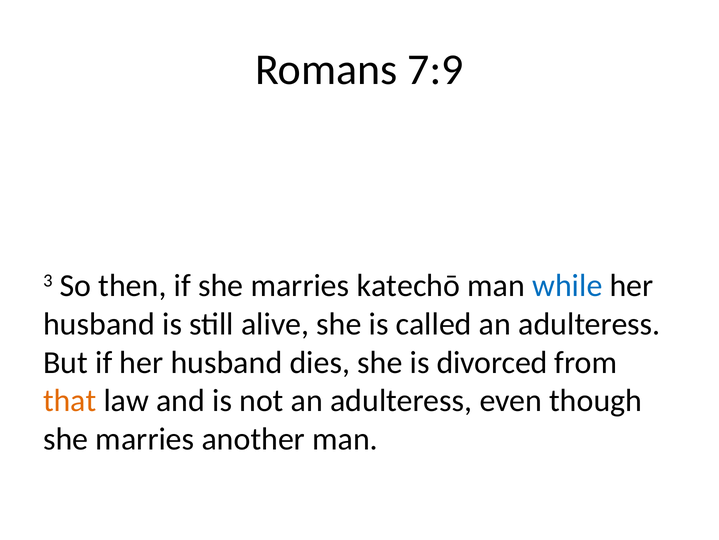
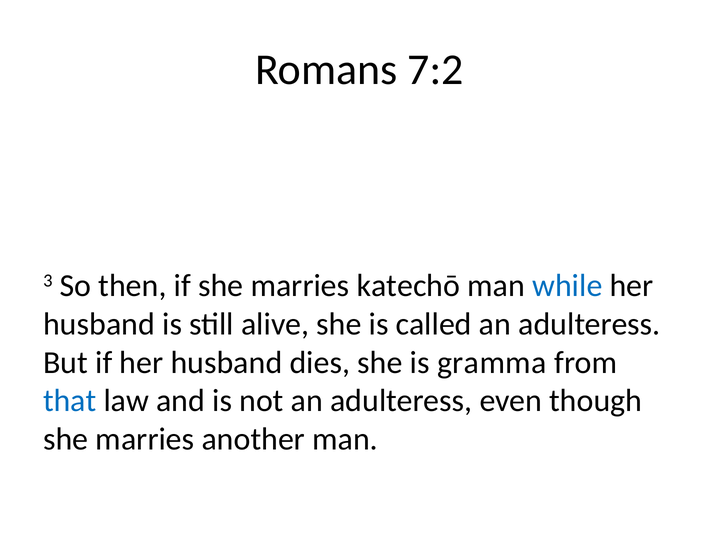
7:9: 7:9 -> 7:2
divorced: divorced -> gramma
that colour: orange -> blue
